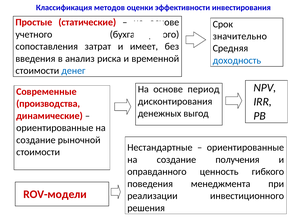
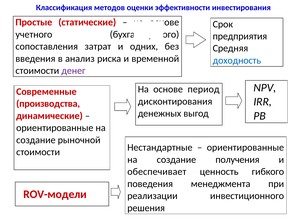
значительно: значительно -> предприятия
имеет: имеет -> одних
денег colour: blue -> purple
оправданного: оправданного -> обеспечивает
